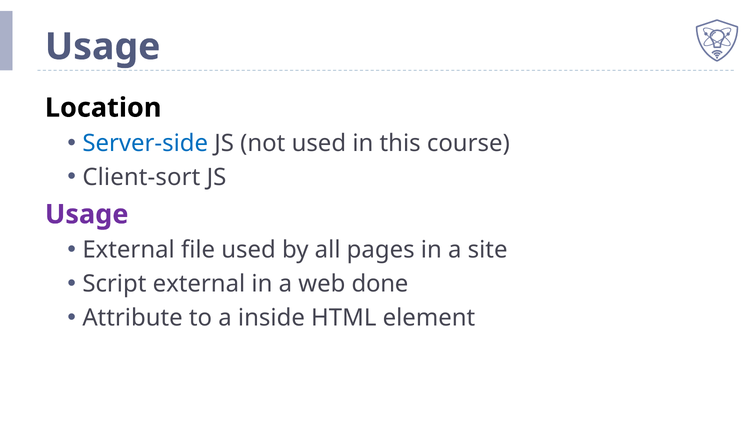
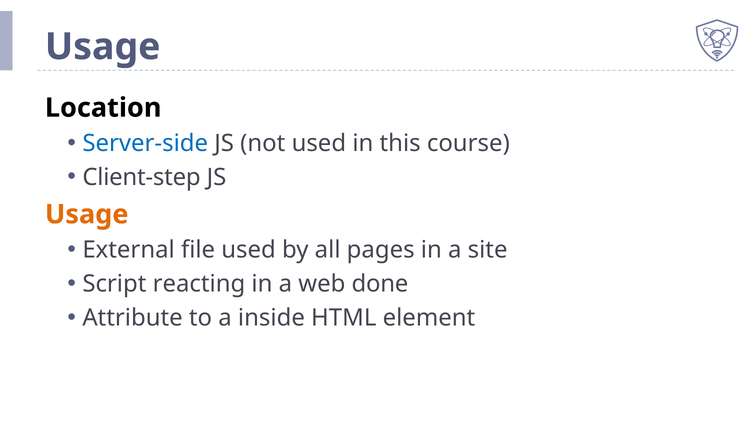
Client-sort: Client-sort -> Client-step
Usage at (87, 214) colour: purple -> orange
Script external: external -> reacting
